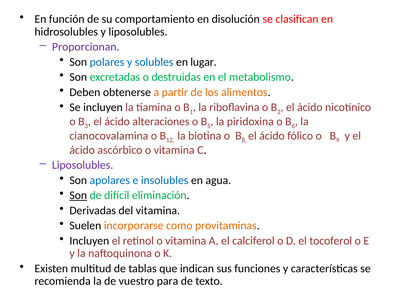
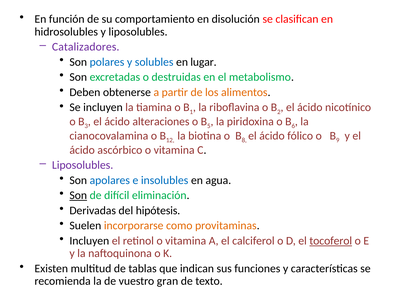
Proporcionan: Proporcionan -> Catalizadores
del vitamina: vitamina -> hipótesis
tocoferol underline: none -> present
para: para -> gran
